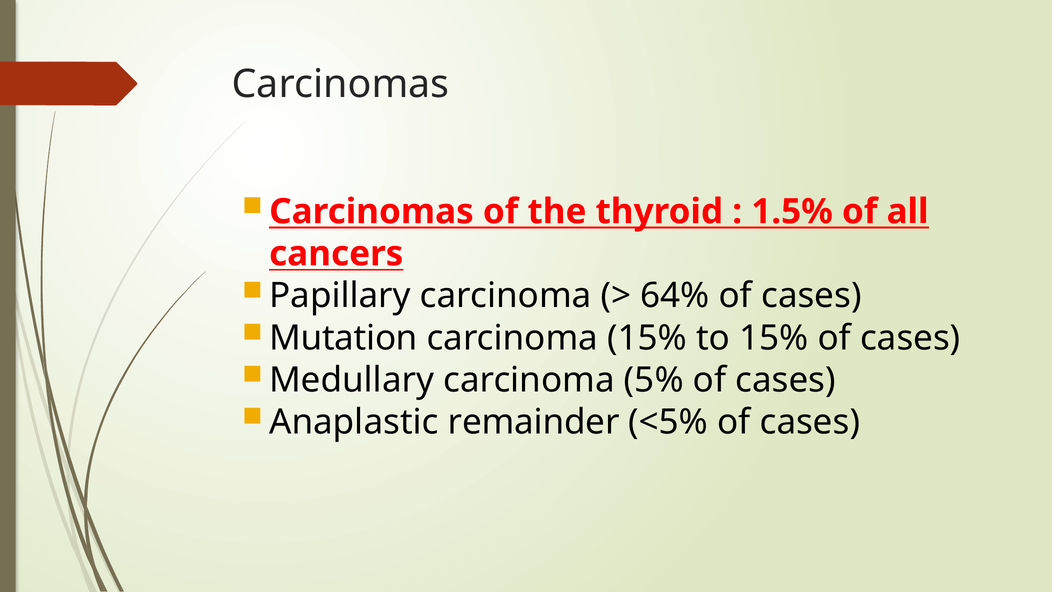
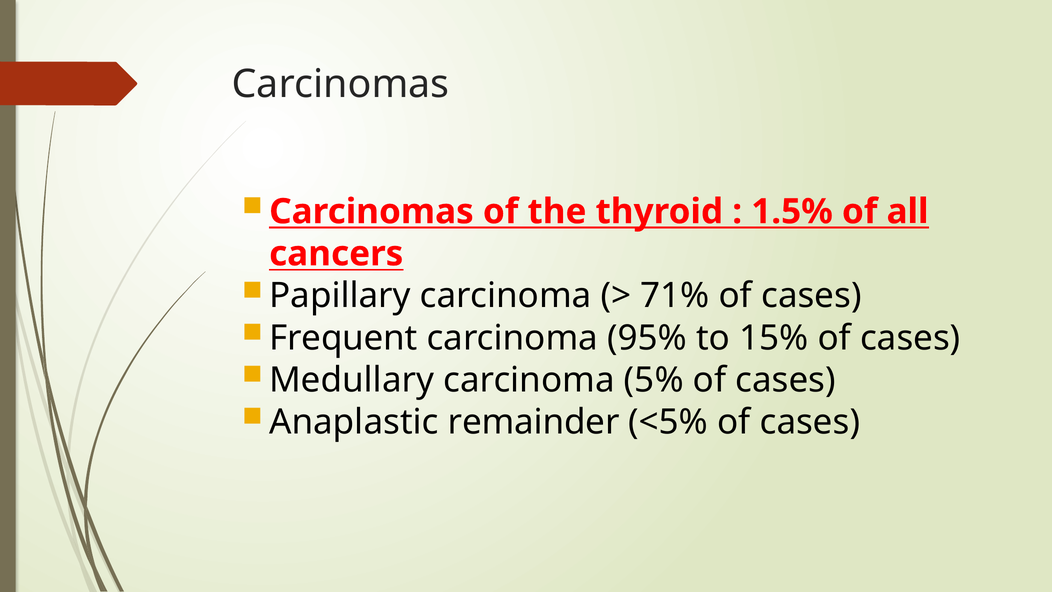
64%: 64% -> 71%
Mutation: Mutation -> Frequent
carcinoma 15%: 15% -> 95%
